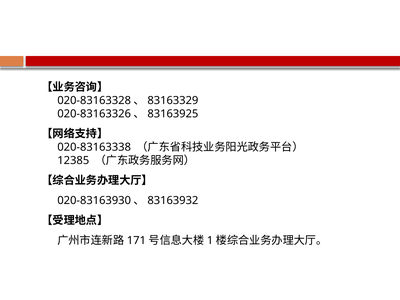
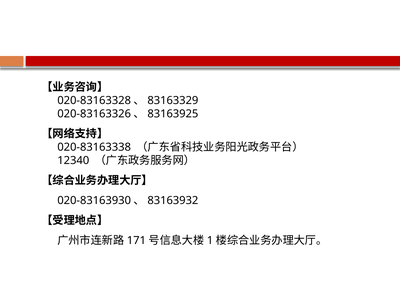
12385: 12385 -> 12340
